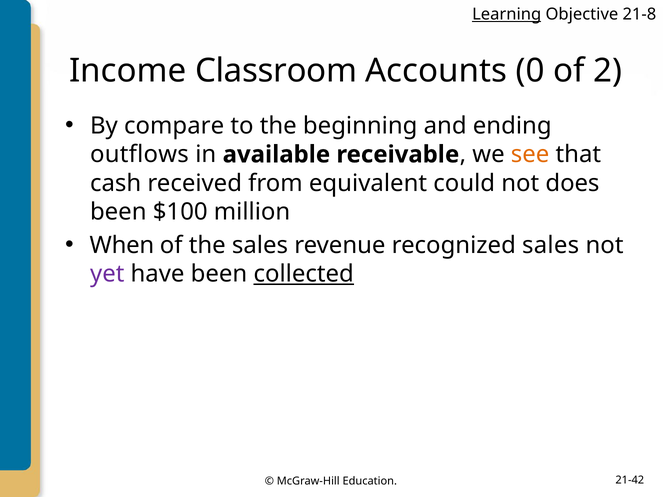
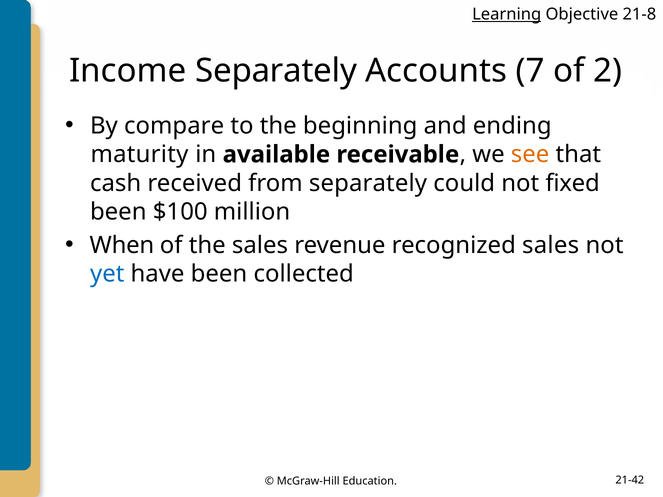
Income Classroom: Classroom -> Separately
0: 0 -> 7
outflows: outflows -> maturity
from equivalent: equivalent -> separately
does: does -> fixed
yet colour: purple -> blue
collected underline: present -> none
